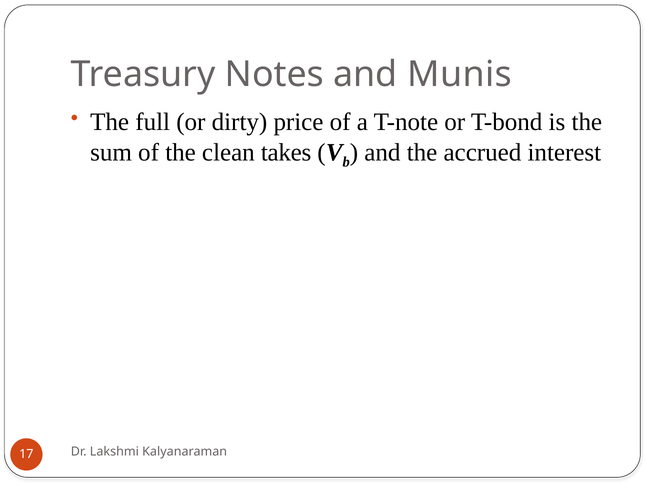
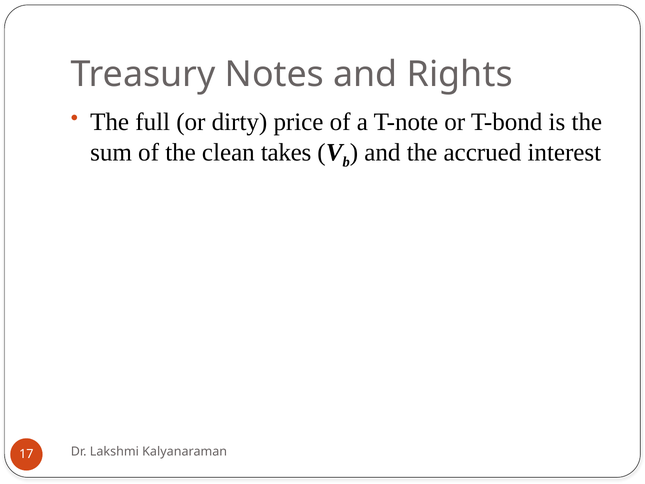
Munis: Munis -> Rights
